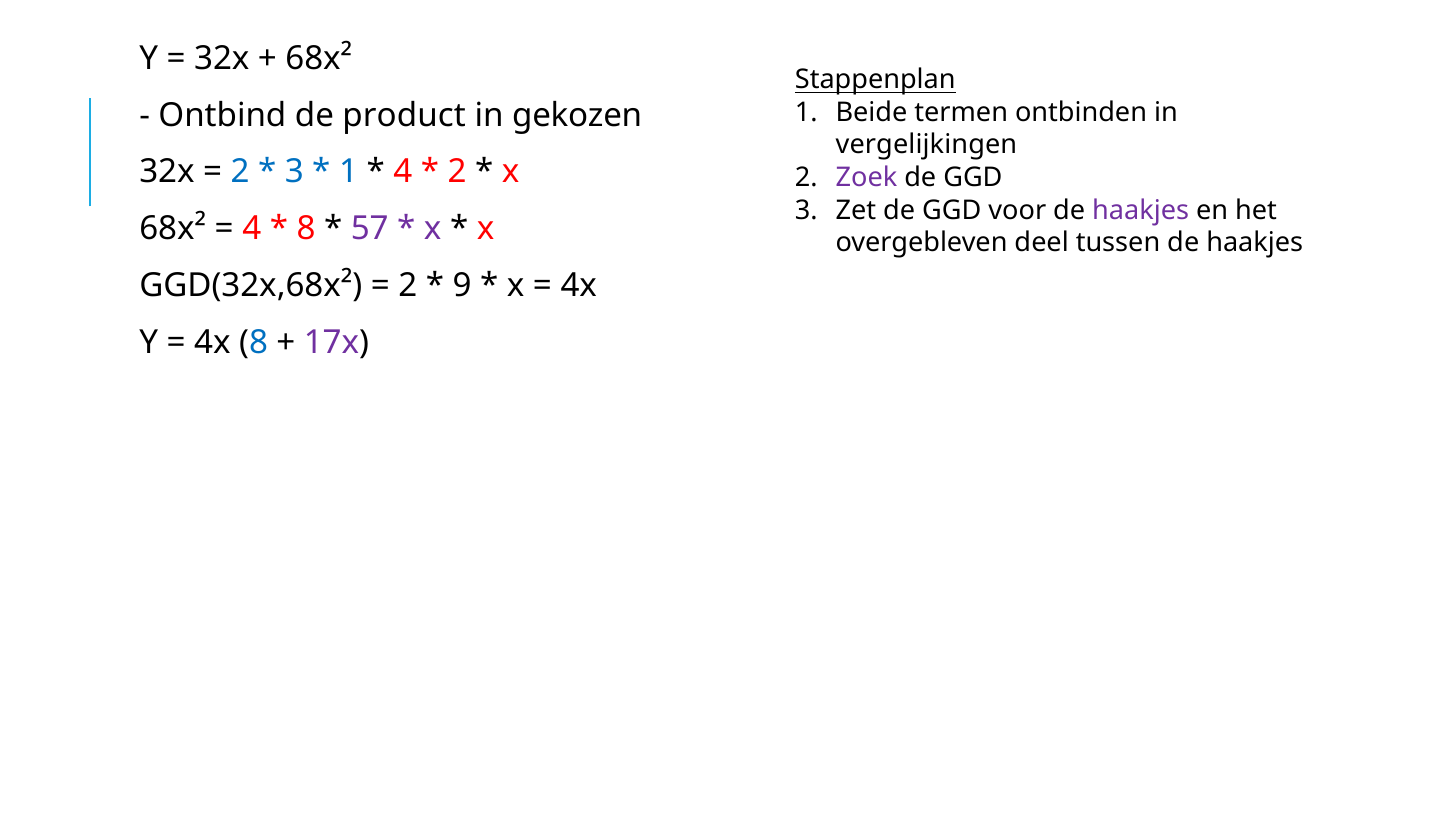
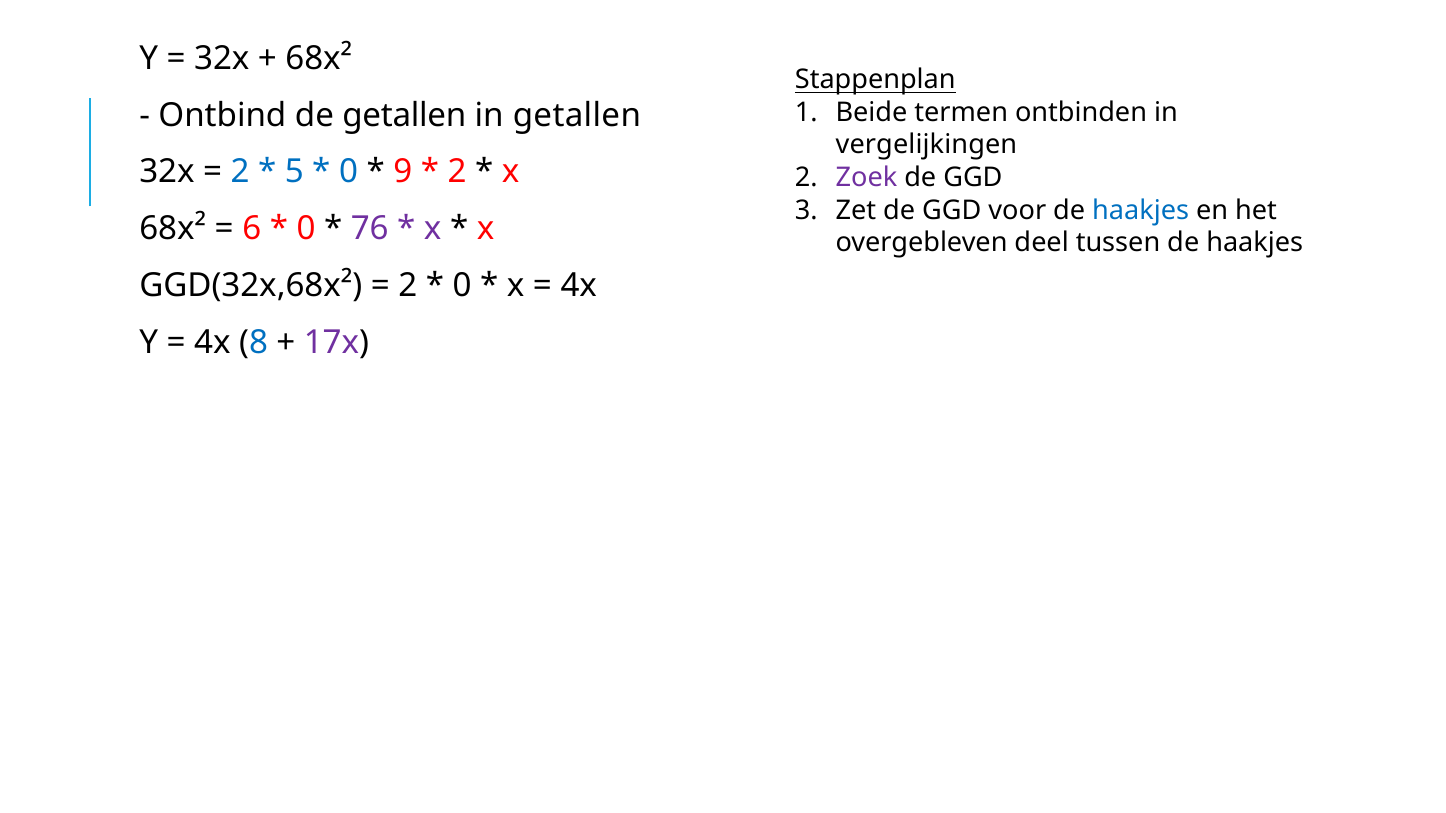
de product: product -> getallen
in gekozen: gekozen -> getallen
3 at (294, 172): 3 -> 5
1 at (349, 172): 1 -> 0
4 at (403, 172): 4 -> 9
haakjes at (1141, 210) colour: purple -> blue
4 at (252, 229): 4 -> 6
8 at (306, 229): 8 -> 0
57: 57 -> 76
9 at (462, 286): 9 -> 0
